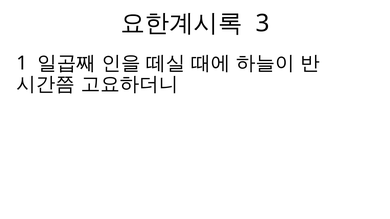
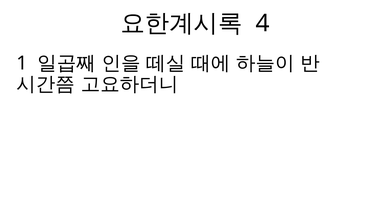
3: 3 -> 4
